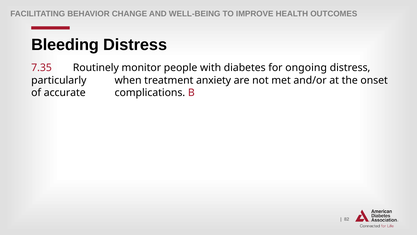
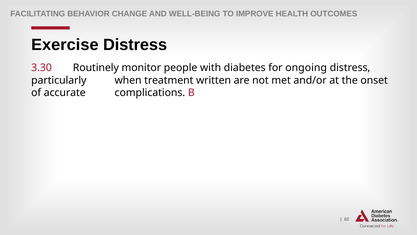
Bleeding: Bleeding -> Exercise
7.35: 7.35 -> 3.30
anxiety: anxiety -> written
